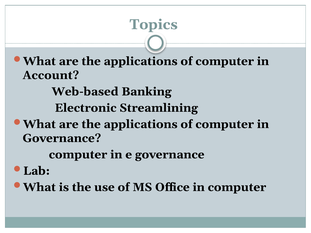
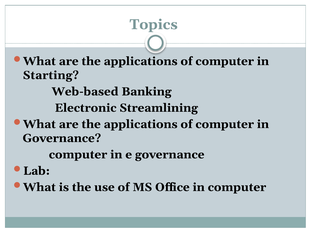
Account: Account -> Starting
